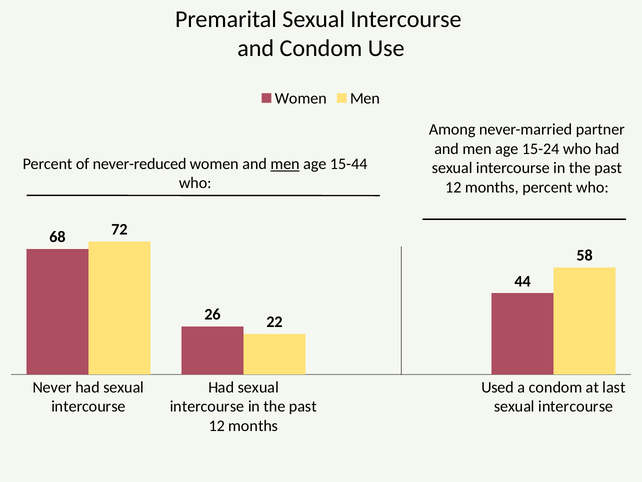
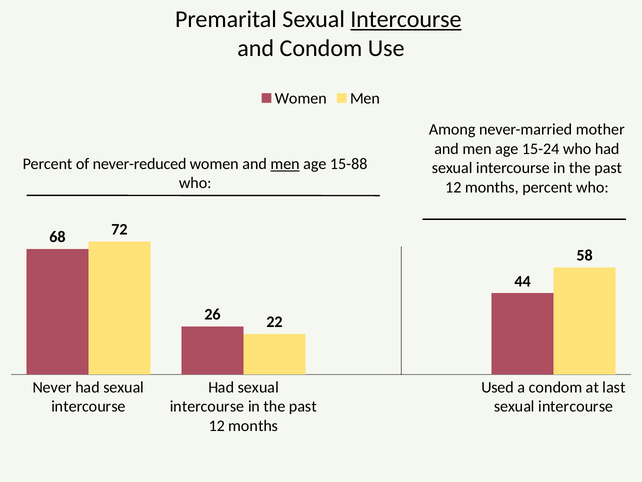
Intercourse at (406, 19) underline: none -> present
partner: partner -> mother
15-44: 15-44 -> 15-88
